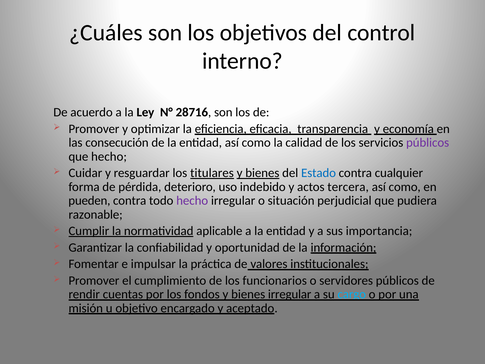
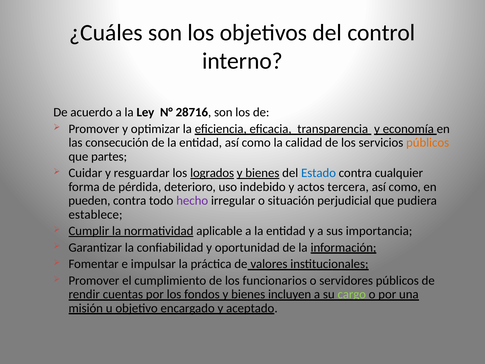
públicos at (428, 143) colour: purple -> orange
que hecho: hecho -> partes
titulares: titulares -> logrados
razonable: razonable -> establece
bienes irregular: irregular -> incluyen
cargo colour: light blue -> light green
